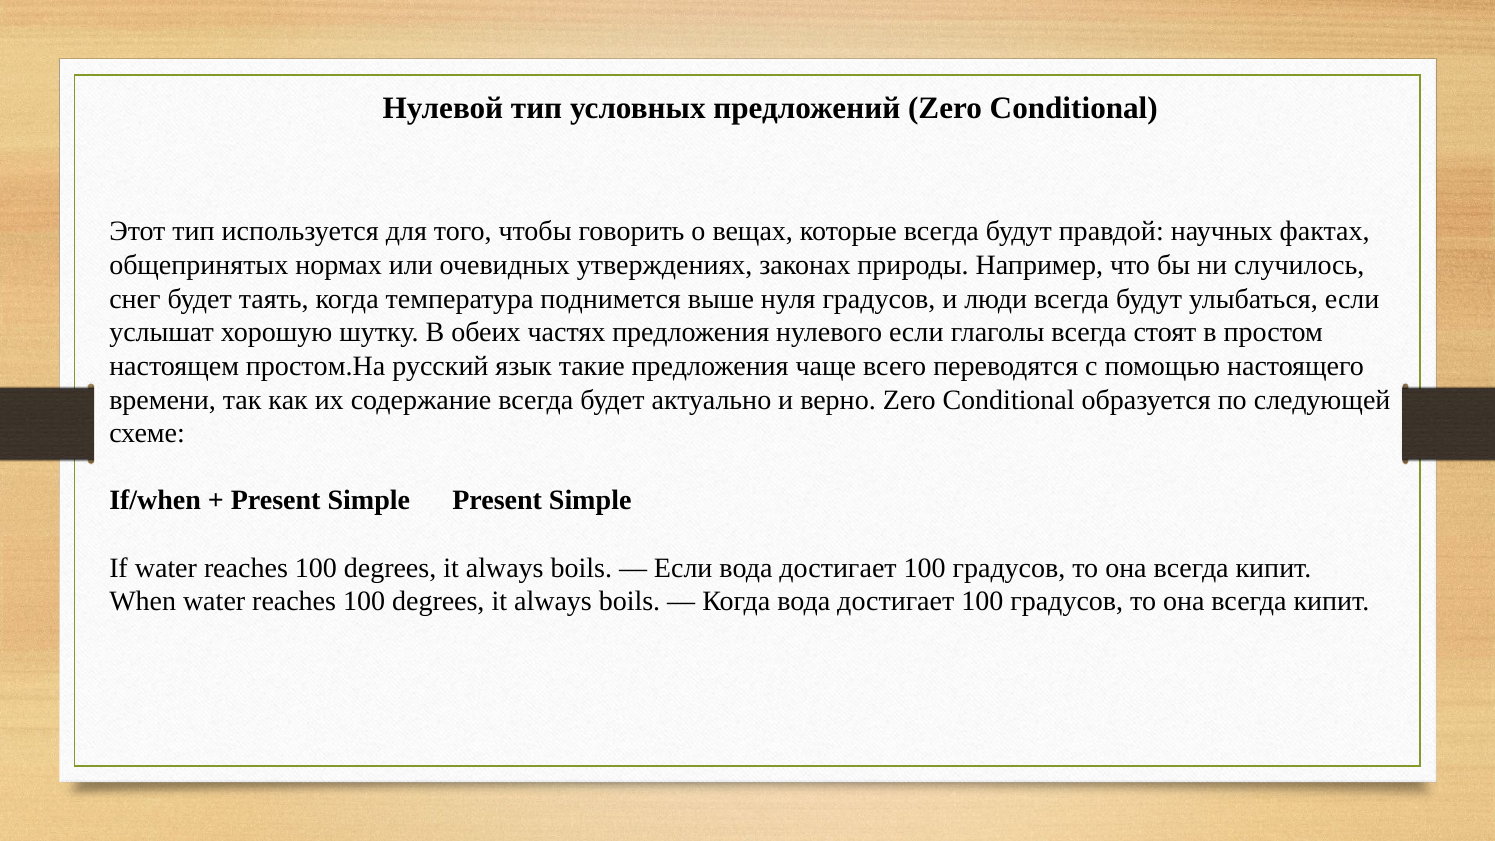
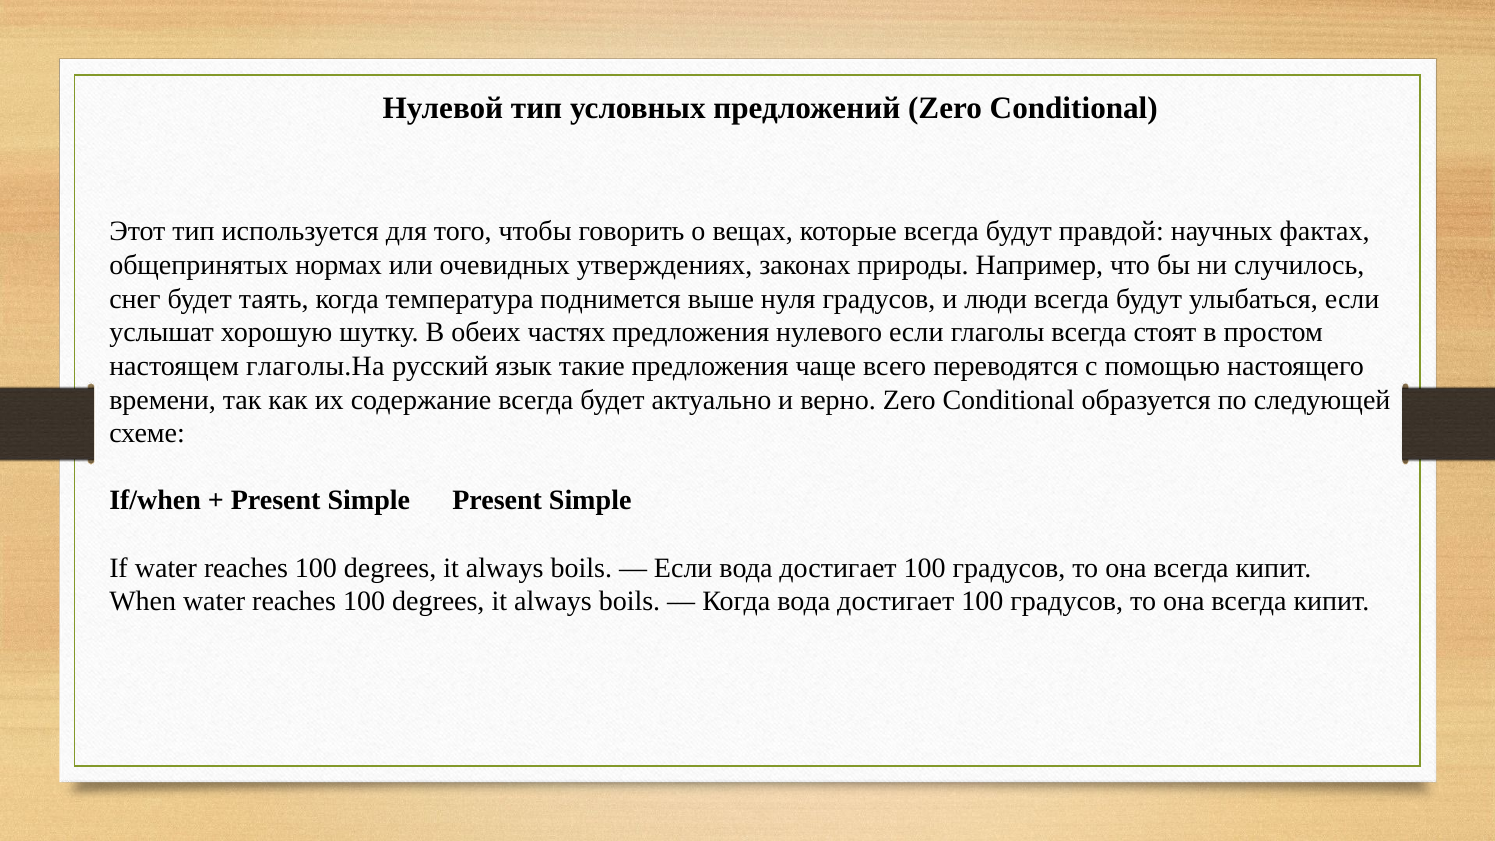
простом.На: простом.На -> глаголы.На
